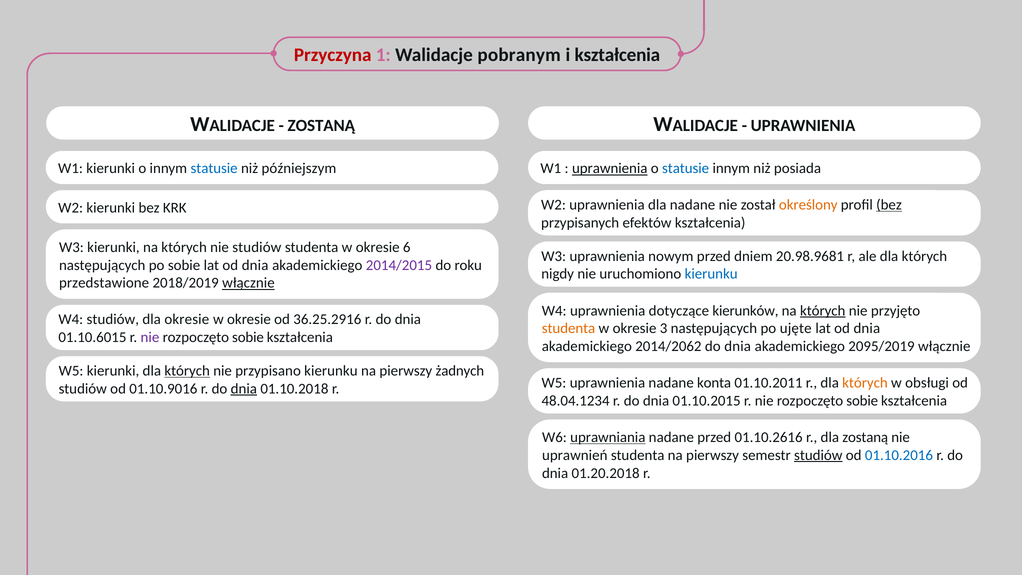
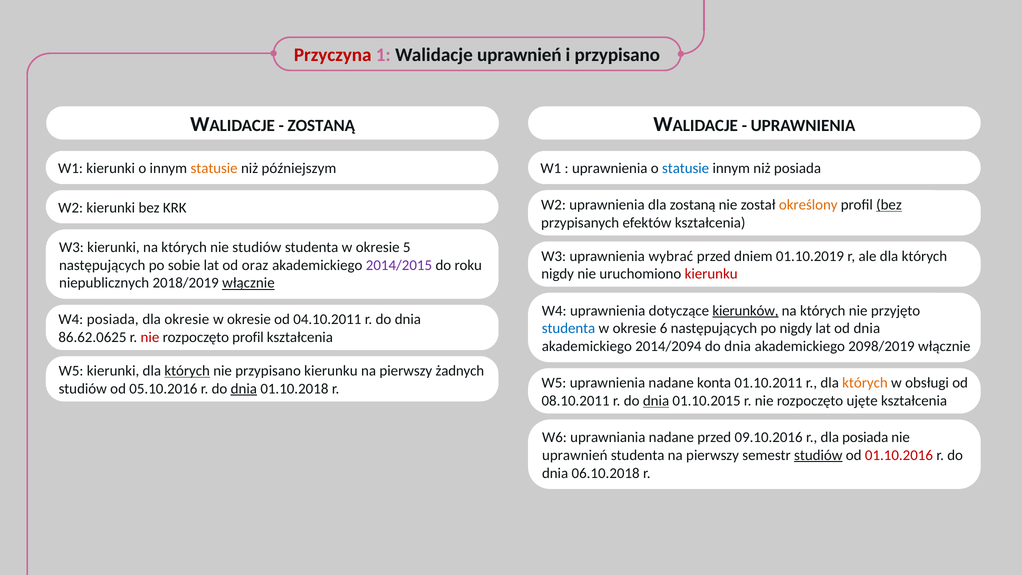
Walidacje pobranym: pobranym -> uprawnień
i kształcenia: kształcenia -> przypisano
statusie at (214, 168) colour: blue -> orange
uprawnienia at (610, 168) underline: present -> none
dla nadane: nadane -> zostaną
6: 6 -> 5
nowym: nowym -> wybrać
20.98.9681: 20.98.9681 -> 01.10.2019
sobie lat od dnia: dnia -> oraz
kierunku at (711, 274) colour: blue -> red
przedstawione: przedstawione -> niepublicznych
kierunków underline: none -> present
których at (823, 311) underline: present -> none
W4 studiów: studiów -> posiada
36.25.2916: 36.25.2916 -> 04.10.2011
studenta at (569, 328) colour: orange -> blue
3: 3 -> 6
po ujęte: ujęte -> nigdy
01.10.6015: 01.10.6015 -> 86.62.0625
nie at (150, 337) colour: purple -> red
sobie at (248, 337): sobie -> profil
2014/2062: 2014/2062 -> 2014/2094
2095/2019: 2095/2019 -> 2098/2019
01.10.9016: 01.10.9016 -> 05.10.2016
48.04.1234: 48.04.1234 -> 08.10.2011
dnia at (656, 401) underline: none -> present
sobie at (862, 401): sobie -> ujęte
uprawniania underline: present -> none
01.10.2616: 01.10.2616 -> 09.10.2016
dla zostaną: zostaną -> posiada
01.10.2016 colour: blue -> red
01.20.2018: 01.20.2018 -> 06.10.2018
